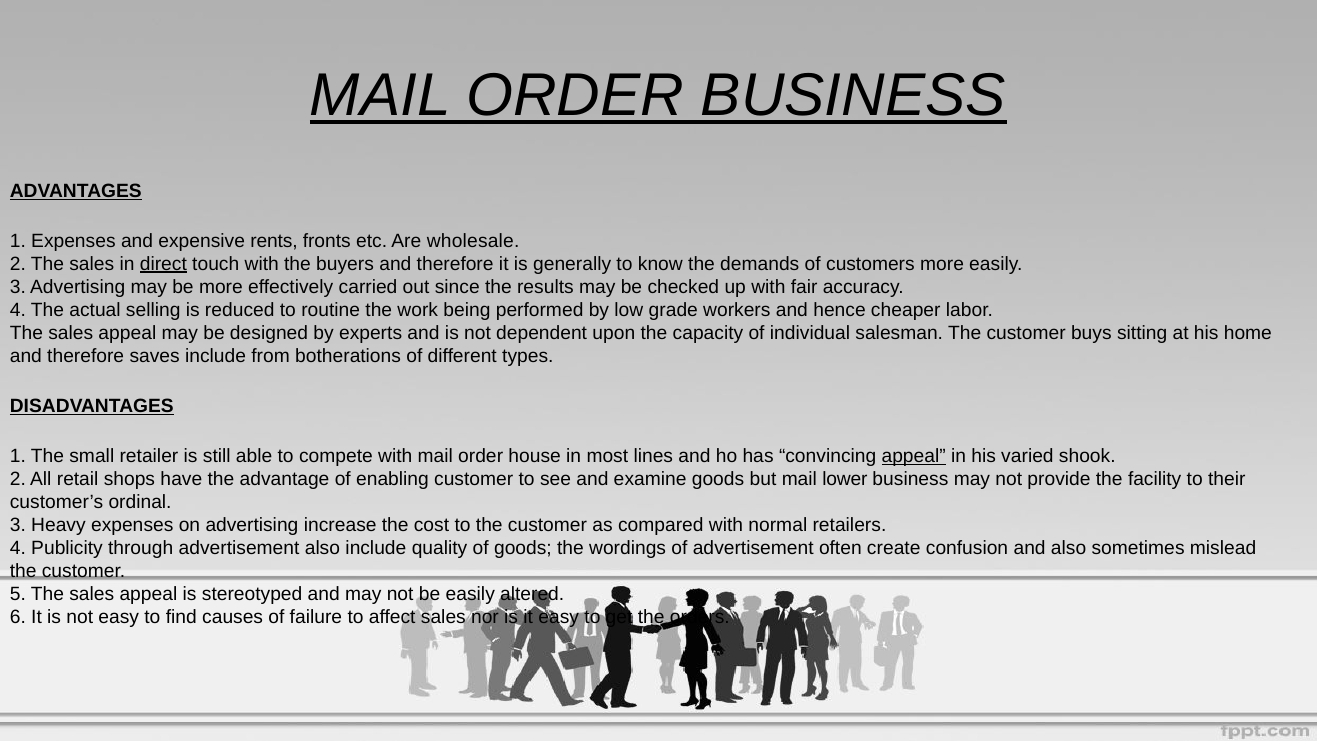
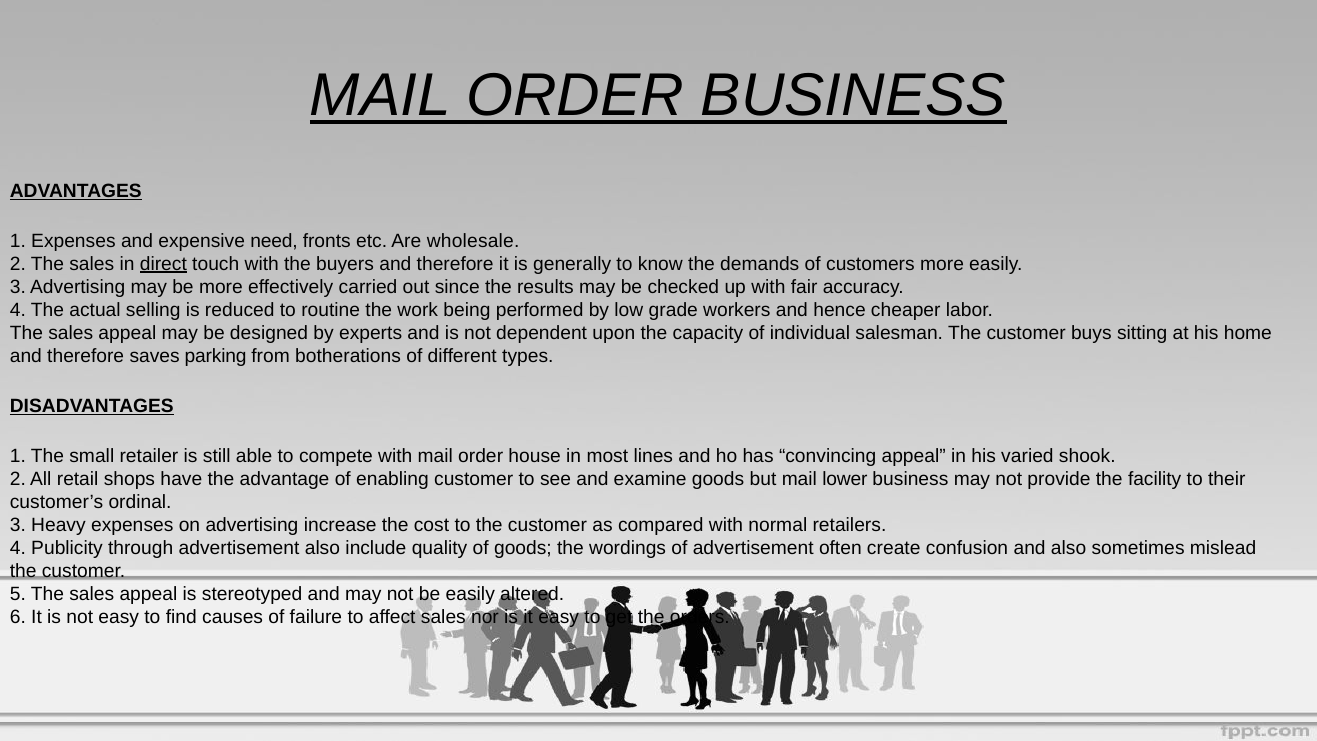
rents: rents -> need
saves include: include -> parking
appeal at (914, 456) underline: present -> none
